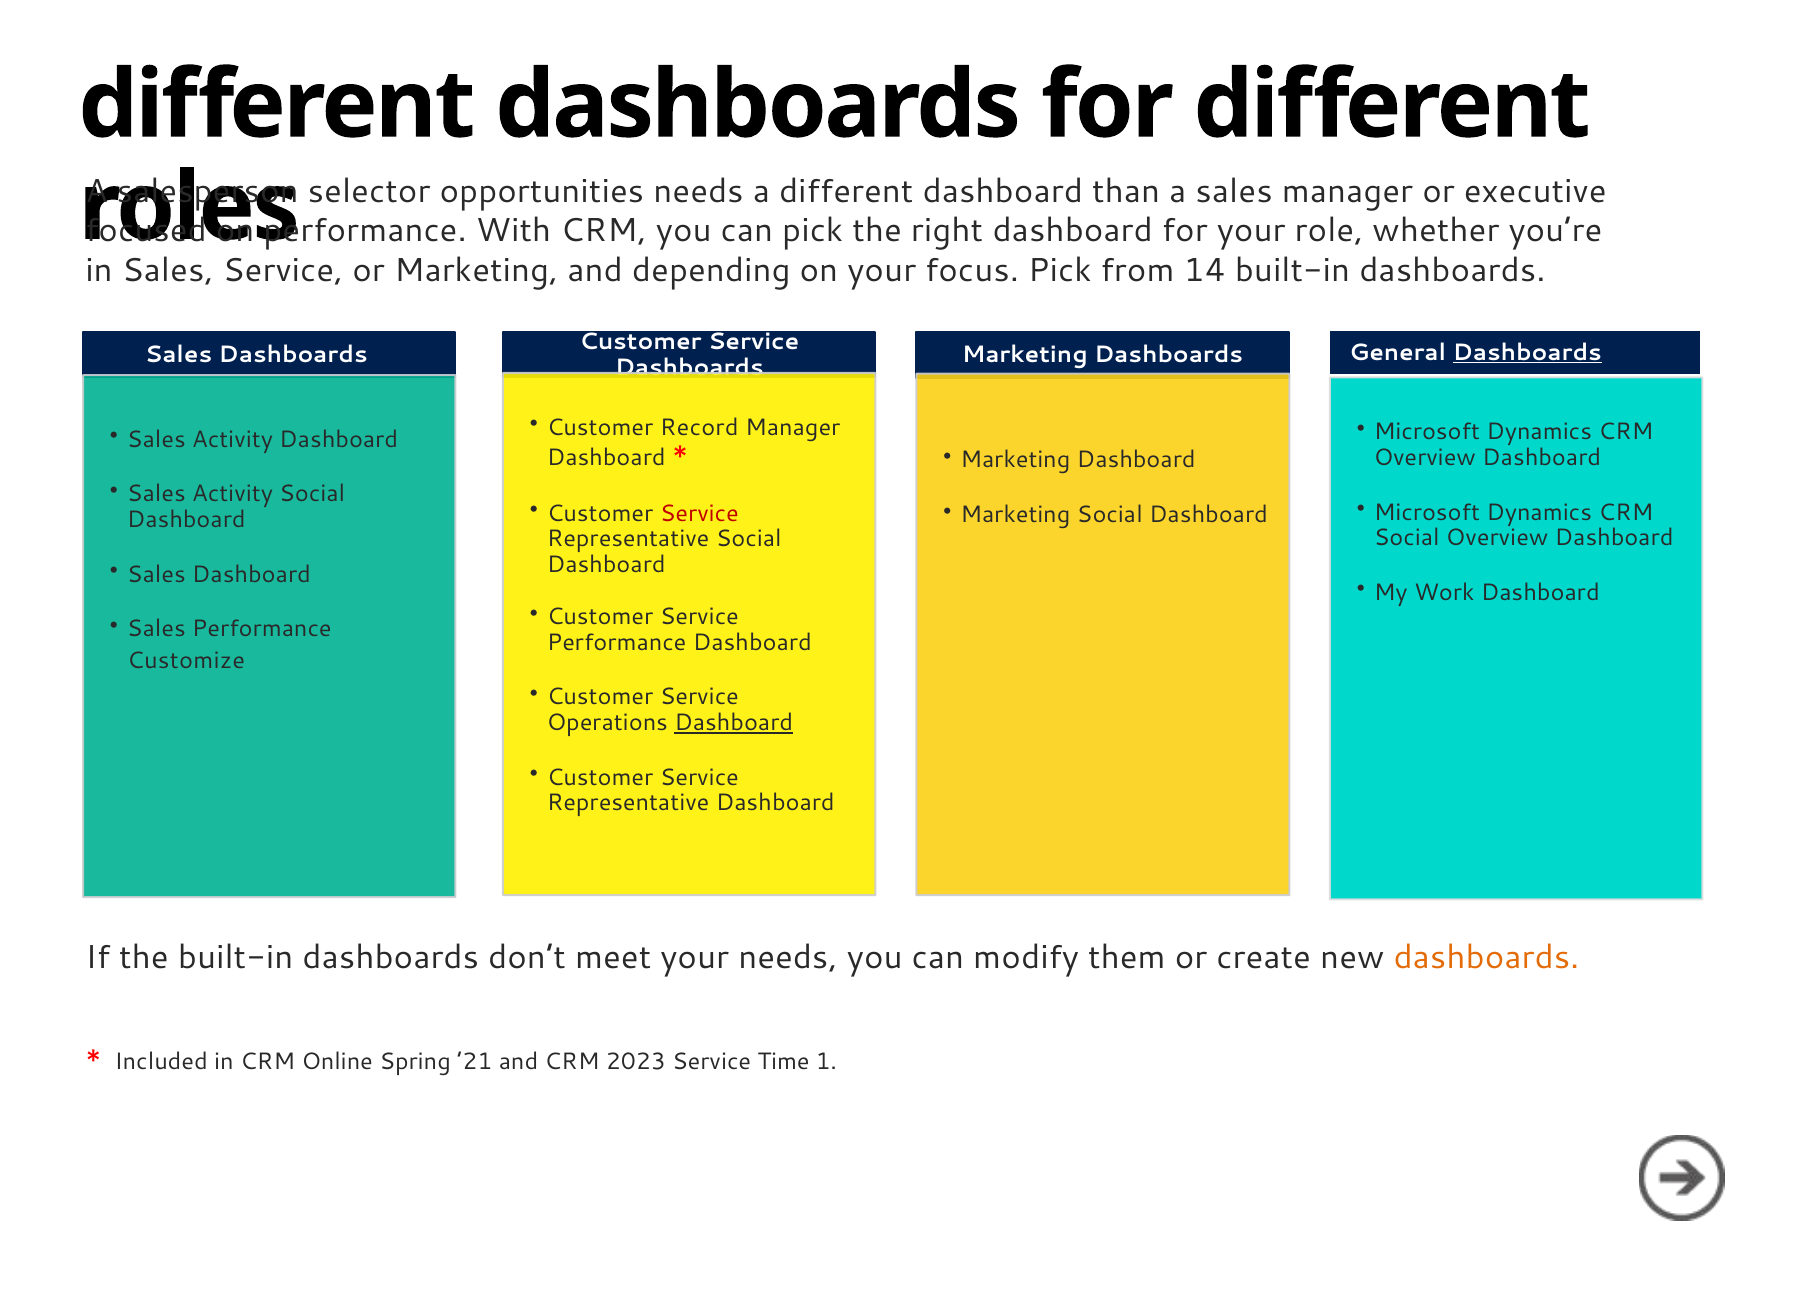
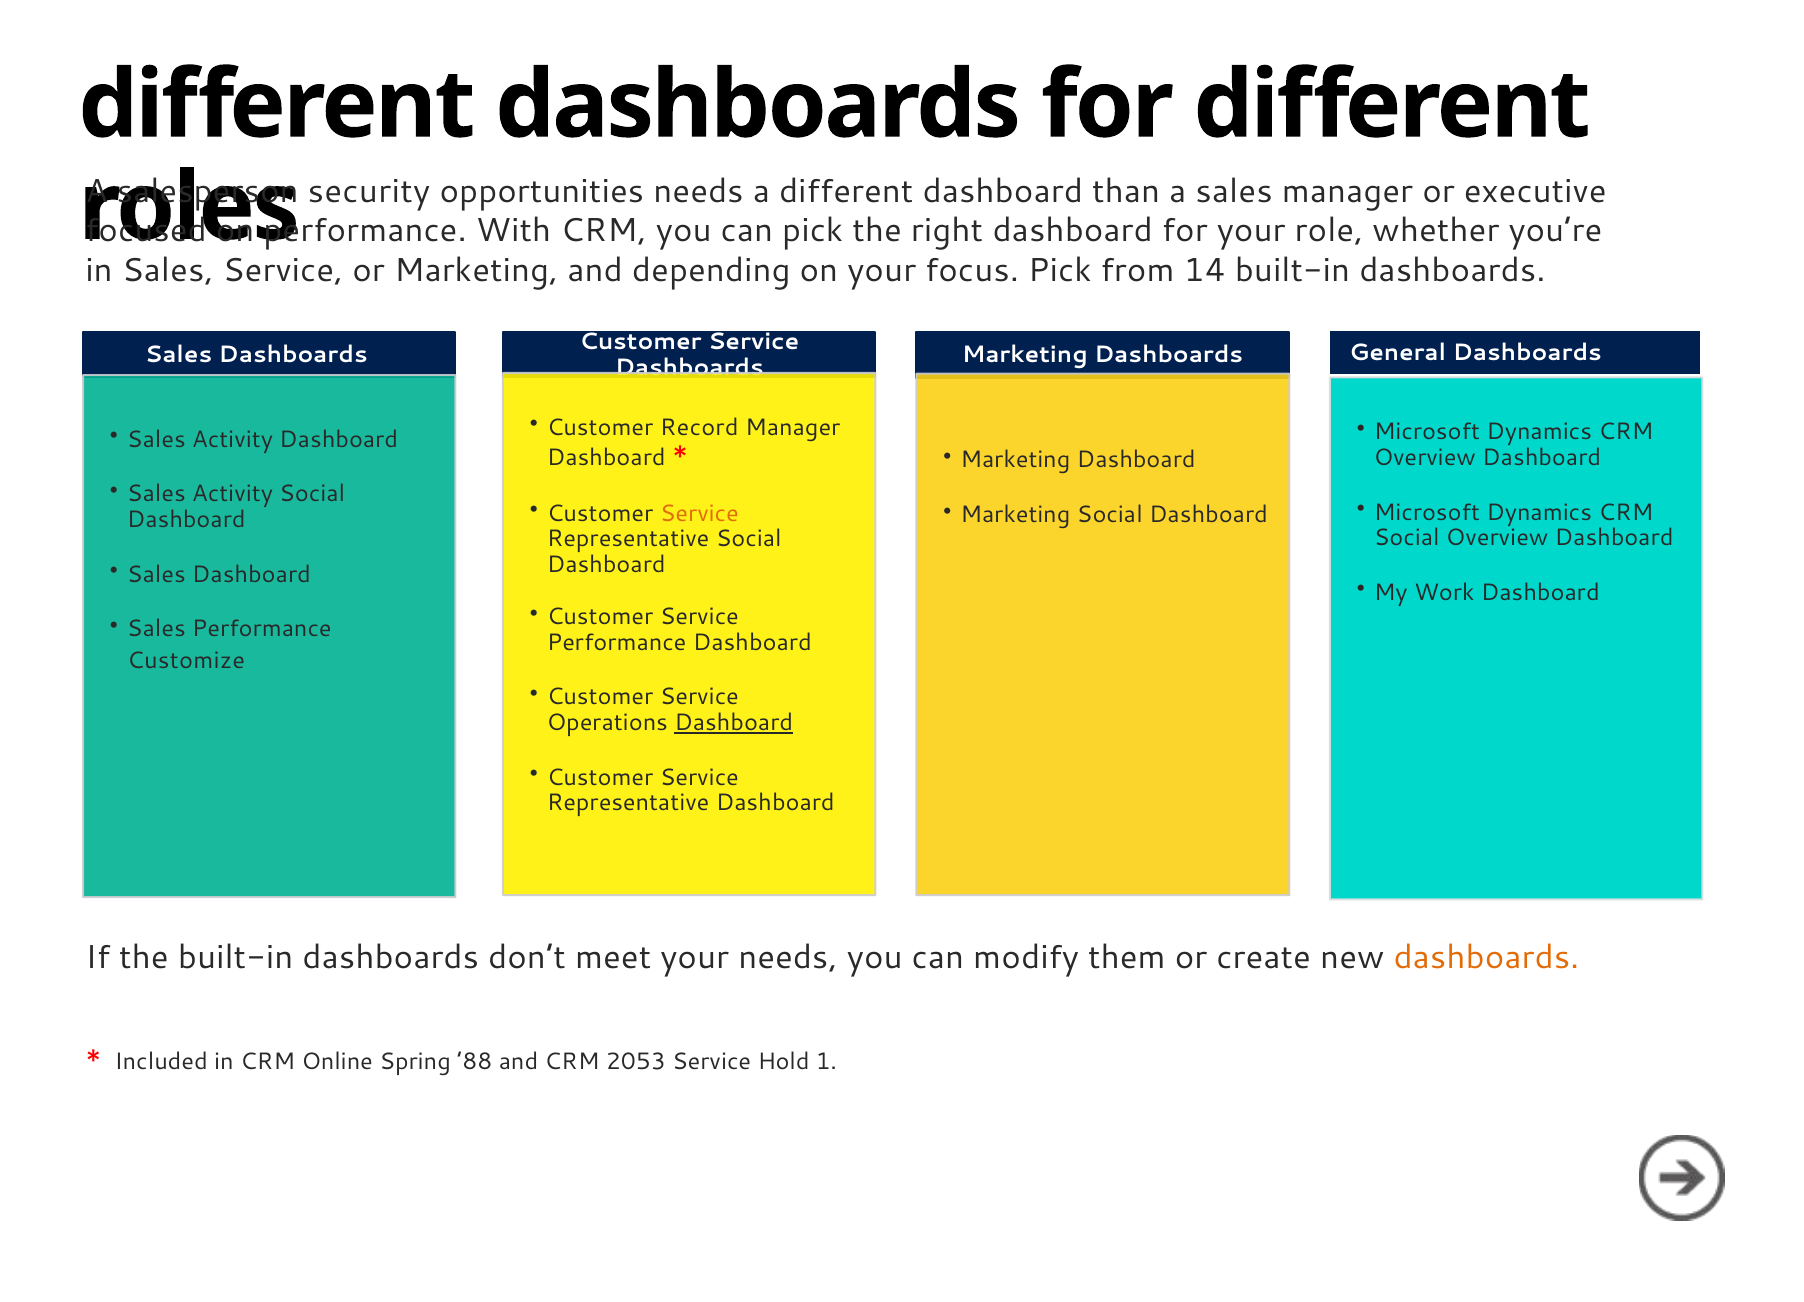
selector: selector -> security
Dashboards at (1527, 352) underline: present -> none
Service at (699, 513) colour: red -> orange
’21: ’21 -> ’88
2023: 2023 -> 2053
Time: Time -> Hold
